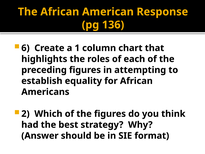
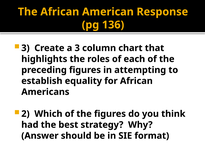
6 at (25, 48): 6 -> 3
a 1: 1 -> 3
